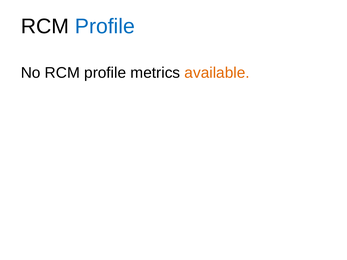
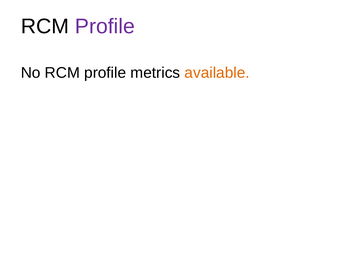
Profile at (105, 26) colour: blue -> purple
